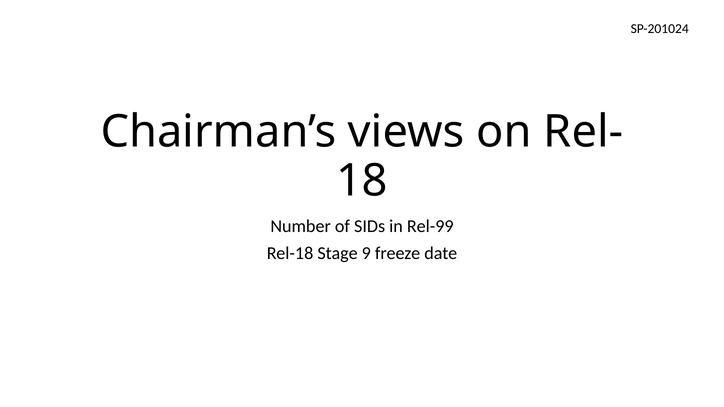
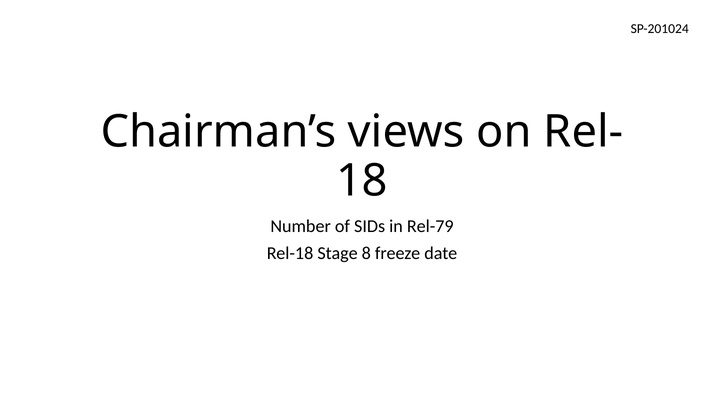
Rel-99: Rel-99 -> Rel-79
9: 9 -> 8
